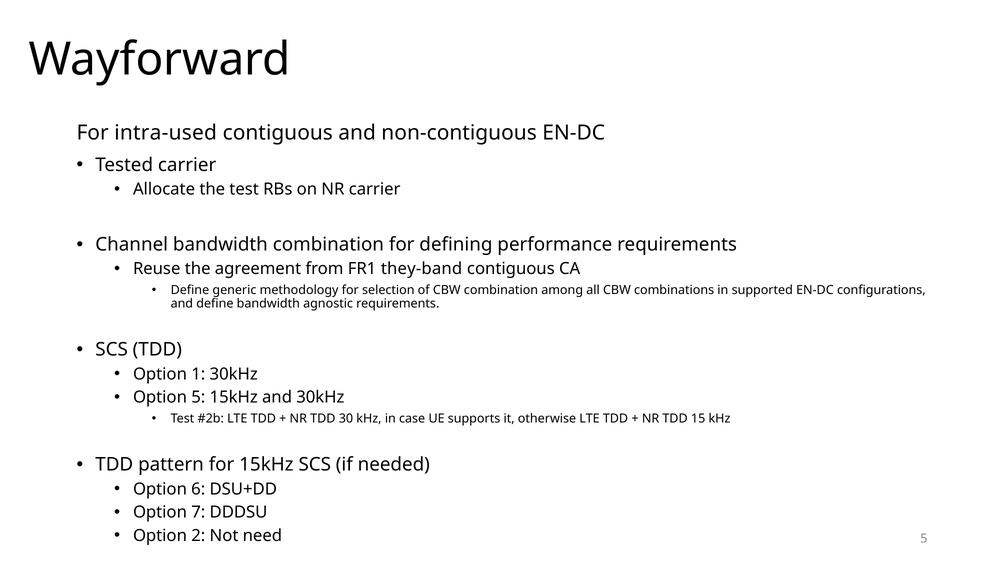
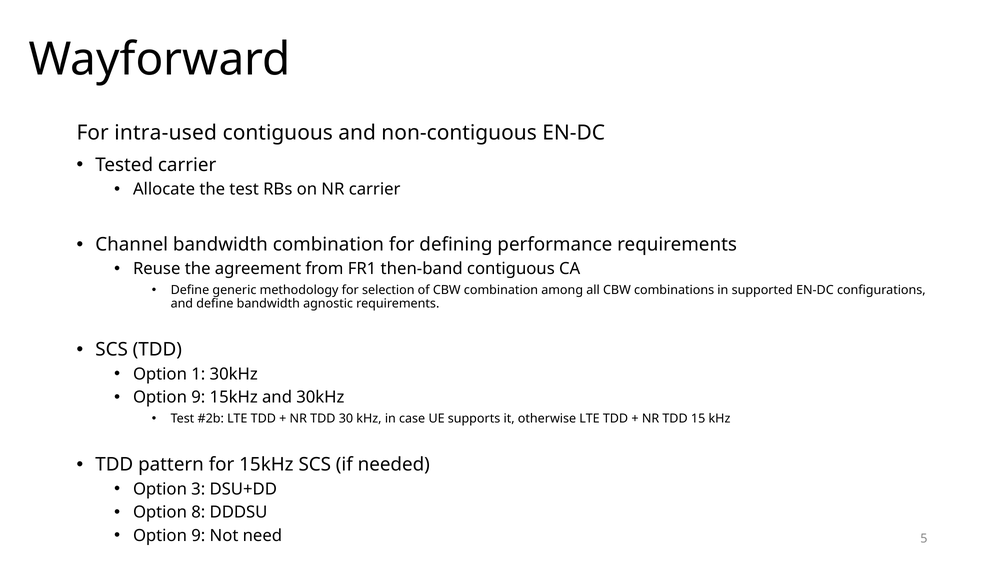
they-band: they-band -> then-band
5 at (198, 397): 5 -> 9
6: 6 -> 3
7: 7 -> 8
2 at (198, 535): 2 -> 9
